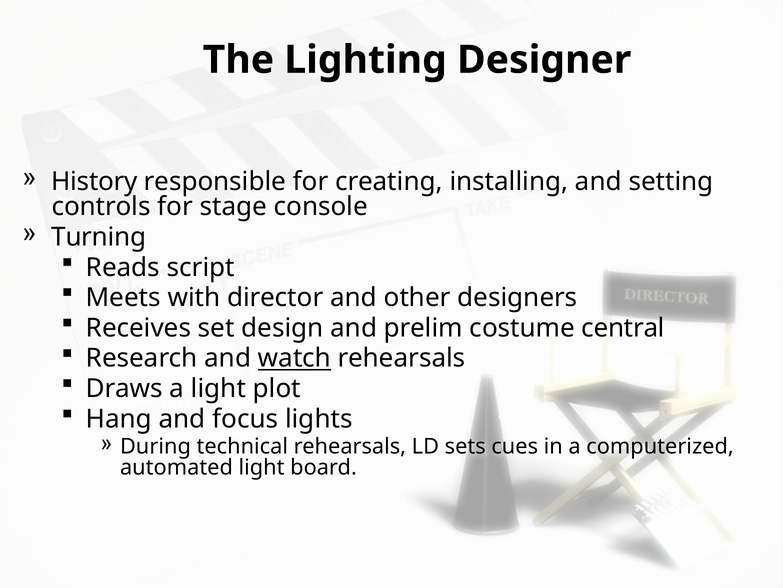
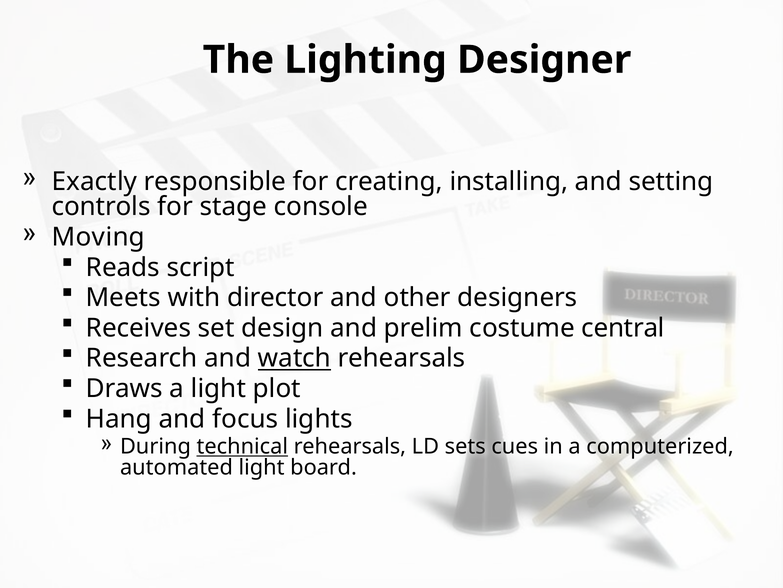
History: History -> Exactly
Turning: Turning -> Moving
technical underline: none -> present
